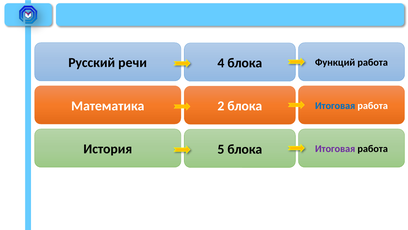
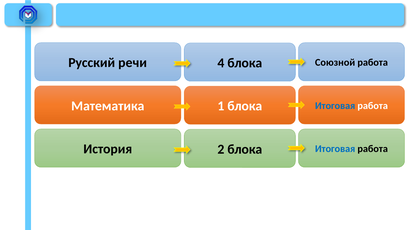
Функций: Функций -> Союзной
2: 2 -> 1
5: 5 -> 2
Итоговая at (335, 148) colour: purple -> blue
